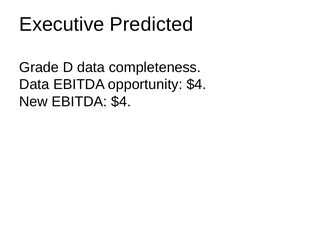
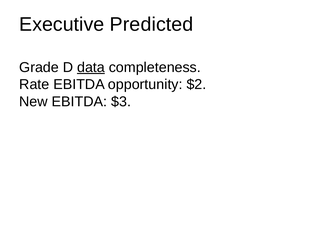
data at (91, 67) underline: none -> present
Data at (34, 84): Data -> Rate
opportunity $4: $4 -> $2
EBITDA $4: $4 -> $3
